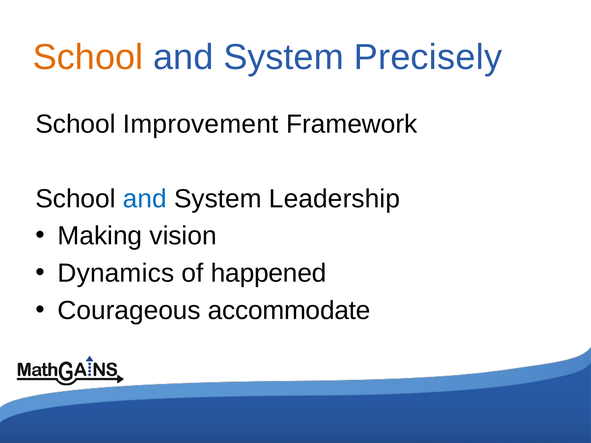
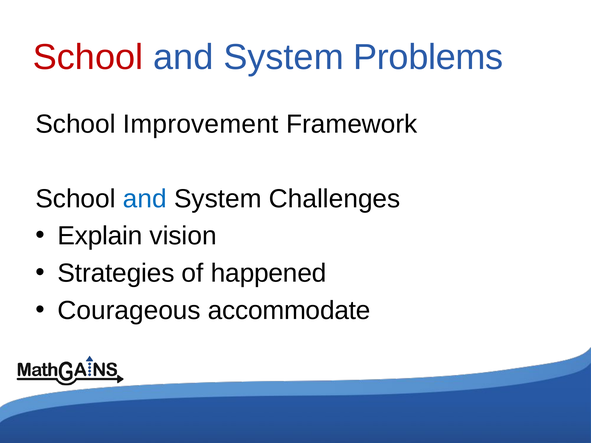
School at (88, 57) colour: orange -> red
Precisely: Precisely -> Problems
Leadership: Leadership -> Challenges
Making: Making -> Explain
Dynamics: Dynamics -> Strategies
